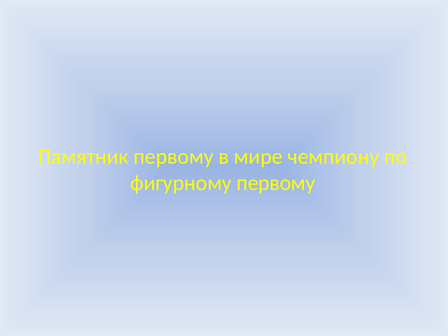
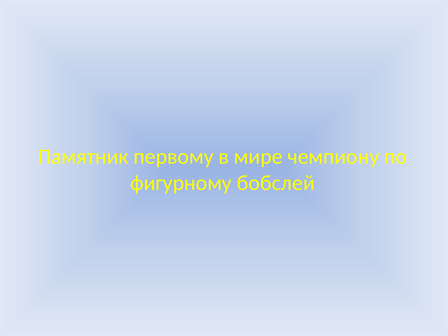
фигурному первому: первому -> бобслей
